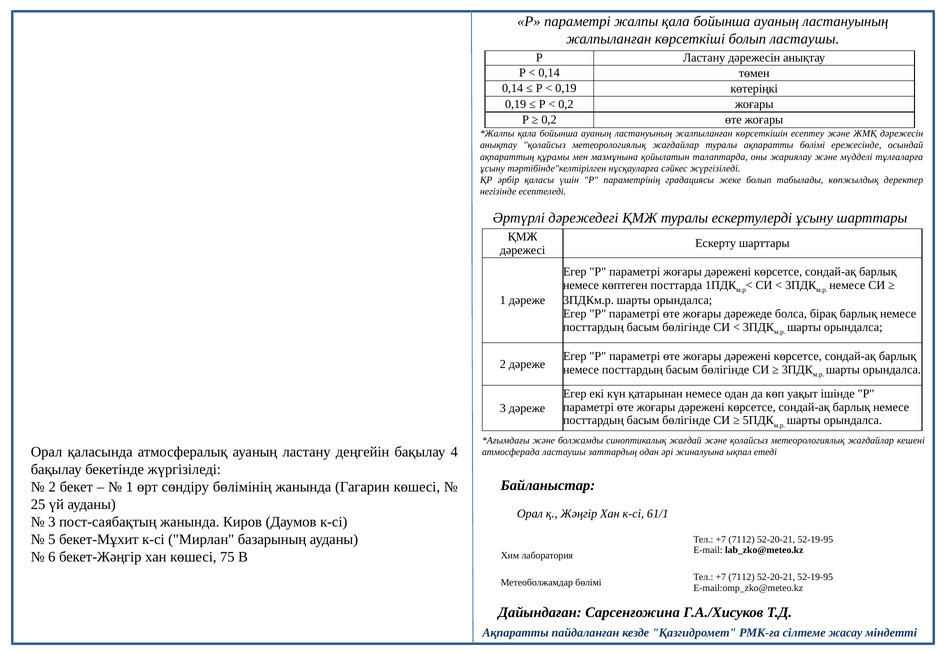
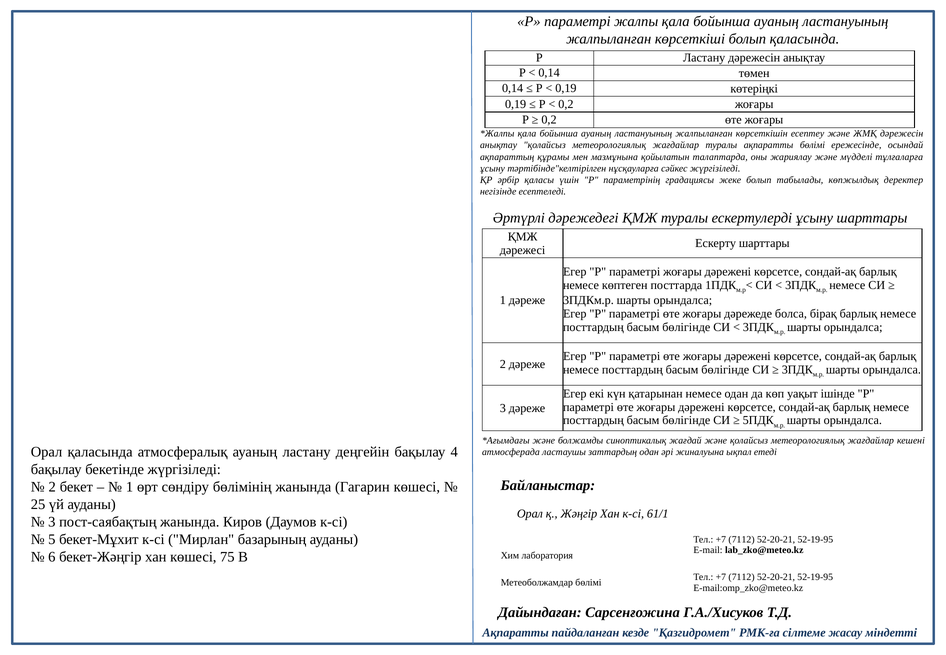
болып ластаушы: ластаушы -> қаласында
